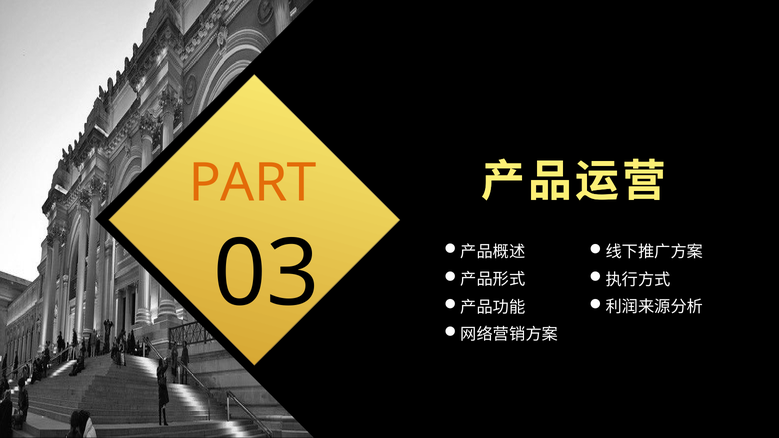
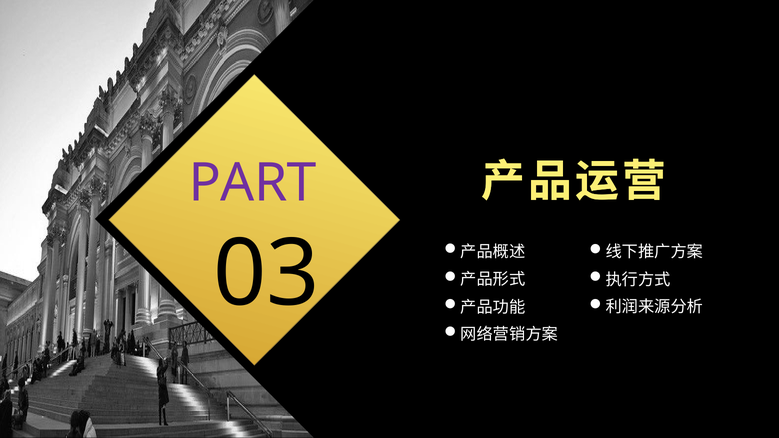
PART colour: orange -> purple
